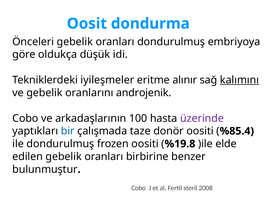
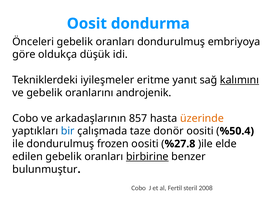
alınır: alınır -> yanıt
100: 100 -> 857
üzerinde colour: purple -> orange
%85.4: %85.4 -> %50.4
%19.8: %19.8 -> %27.8
birbirine underline: none -> present
